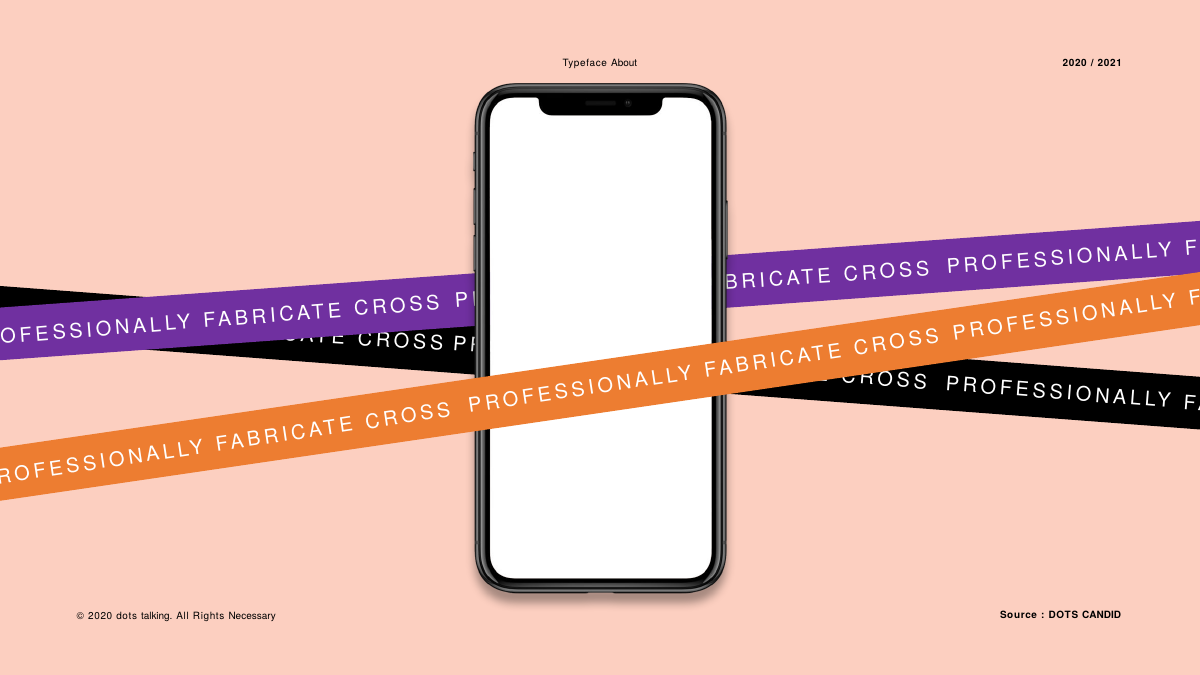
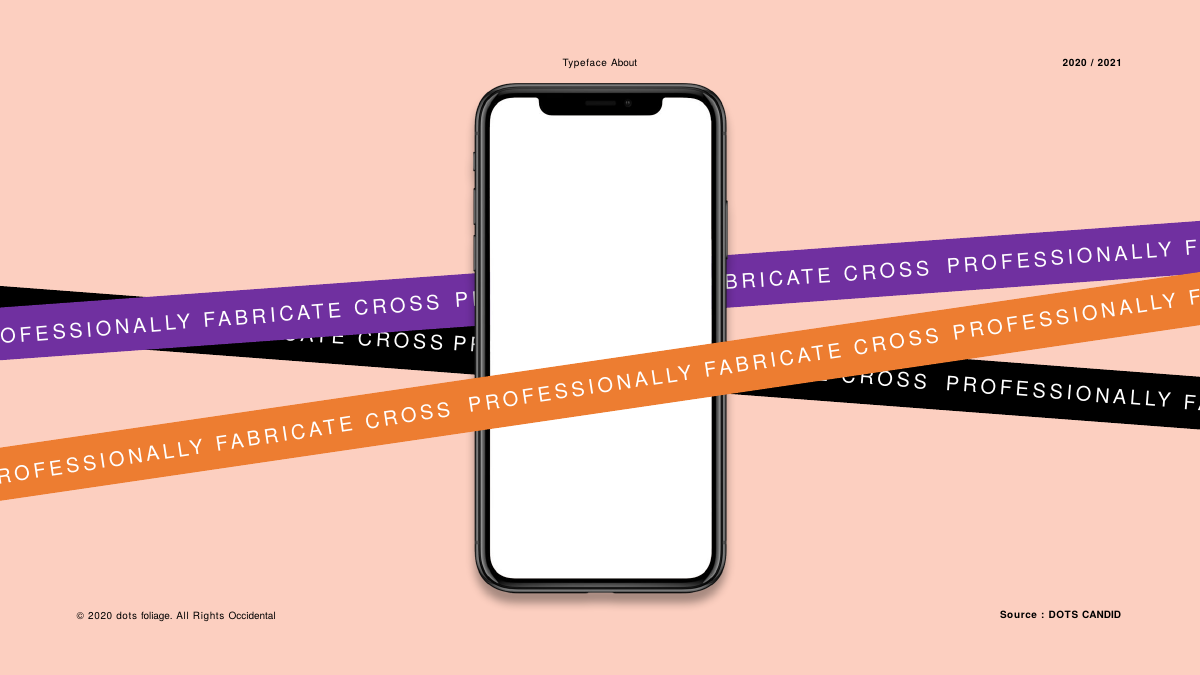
talking: talking -> foliage
Necessary: Necessary -> Occidental
